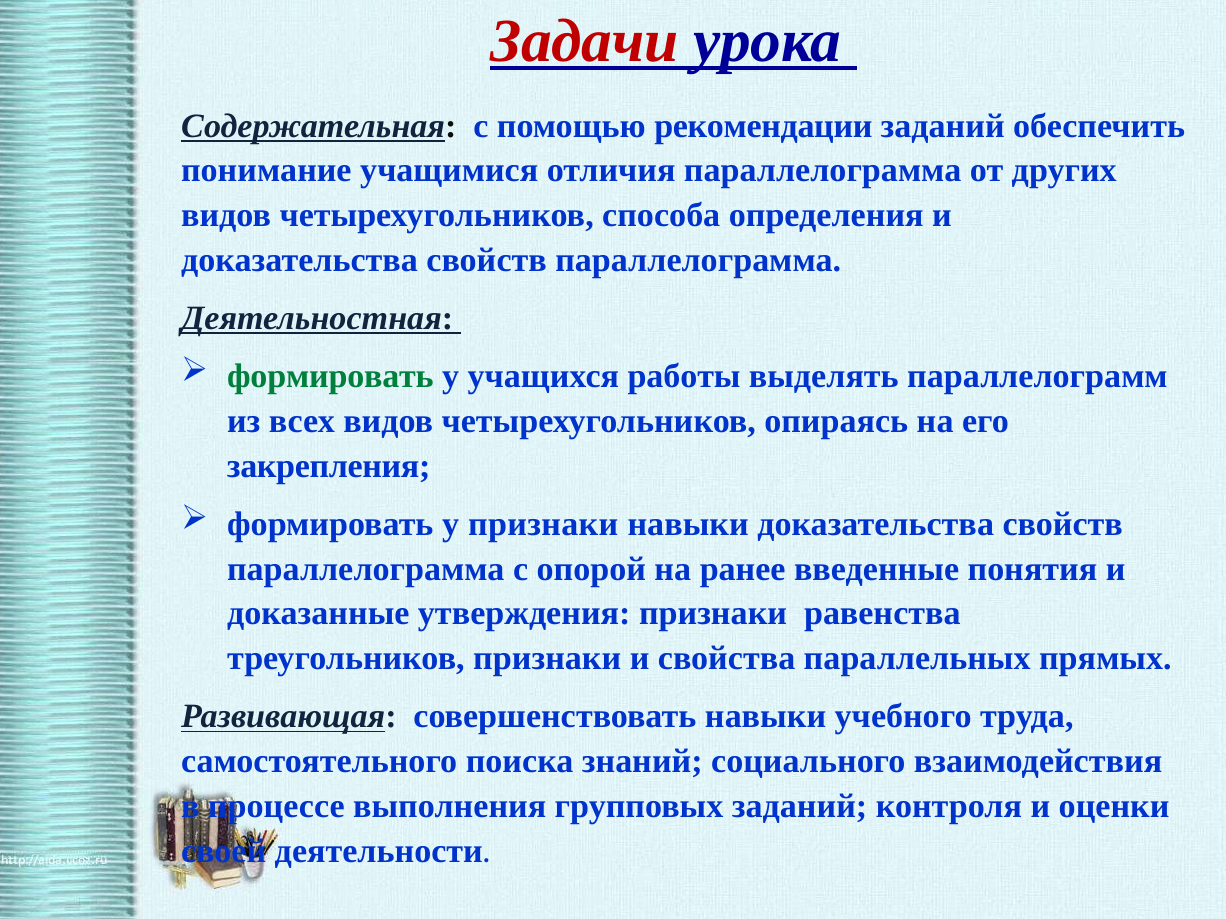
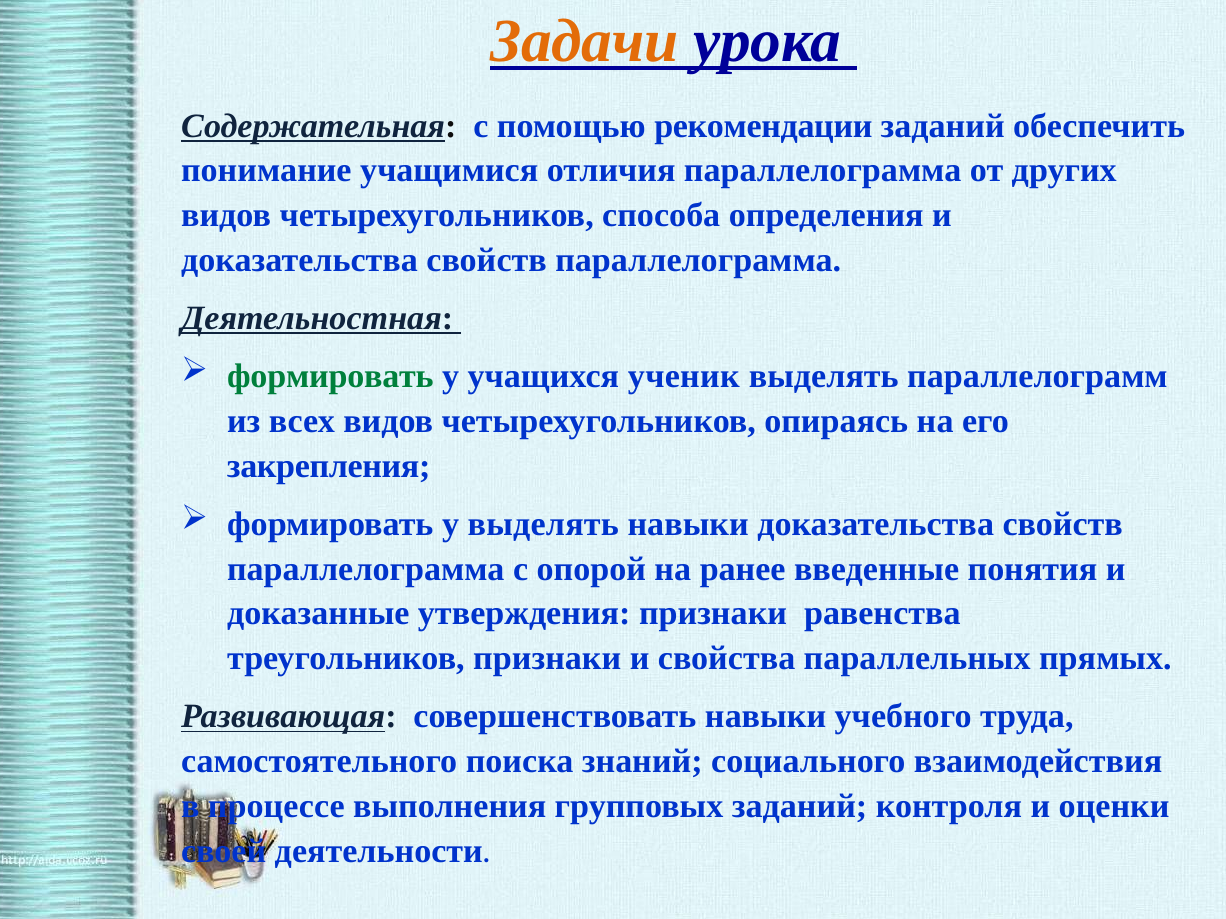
Задачи colour: red -> orange
работы: работы -> ученик
у признаки: признаки -> выделять
